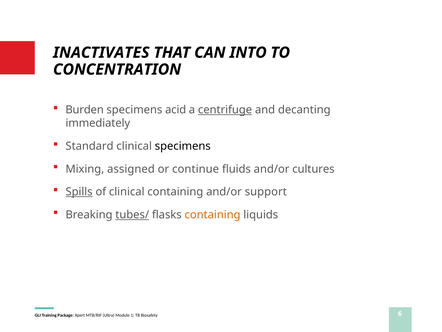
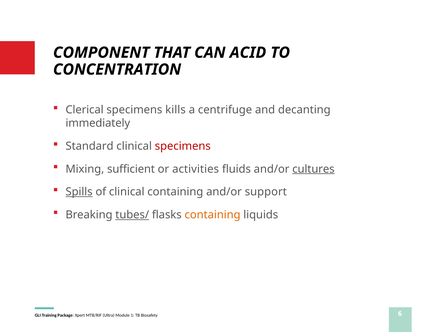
INACTIVATES: INACTIVATES -> COMPONENT
INTO: INTO -> ACID
Burden: Burden -> Clerical
acid: acid -> kills
centrifuge underline: present -> none
specimens at (183, 146) colour: black -> red
assigned: assigned -> sufficient
continue: continue -> activities
cultures underline: none -> present
